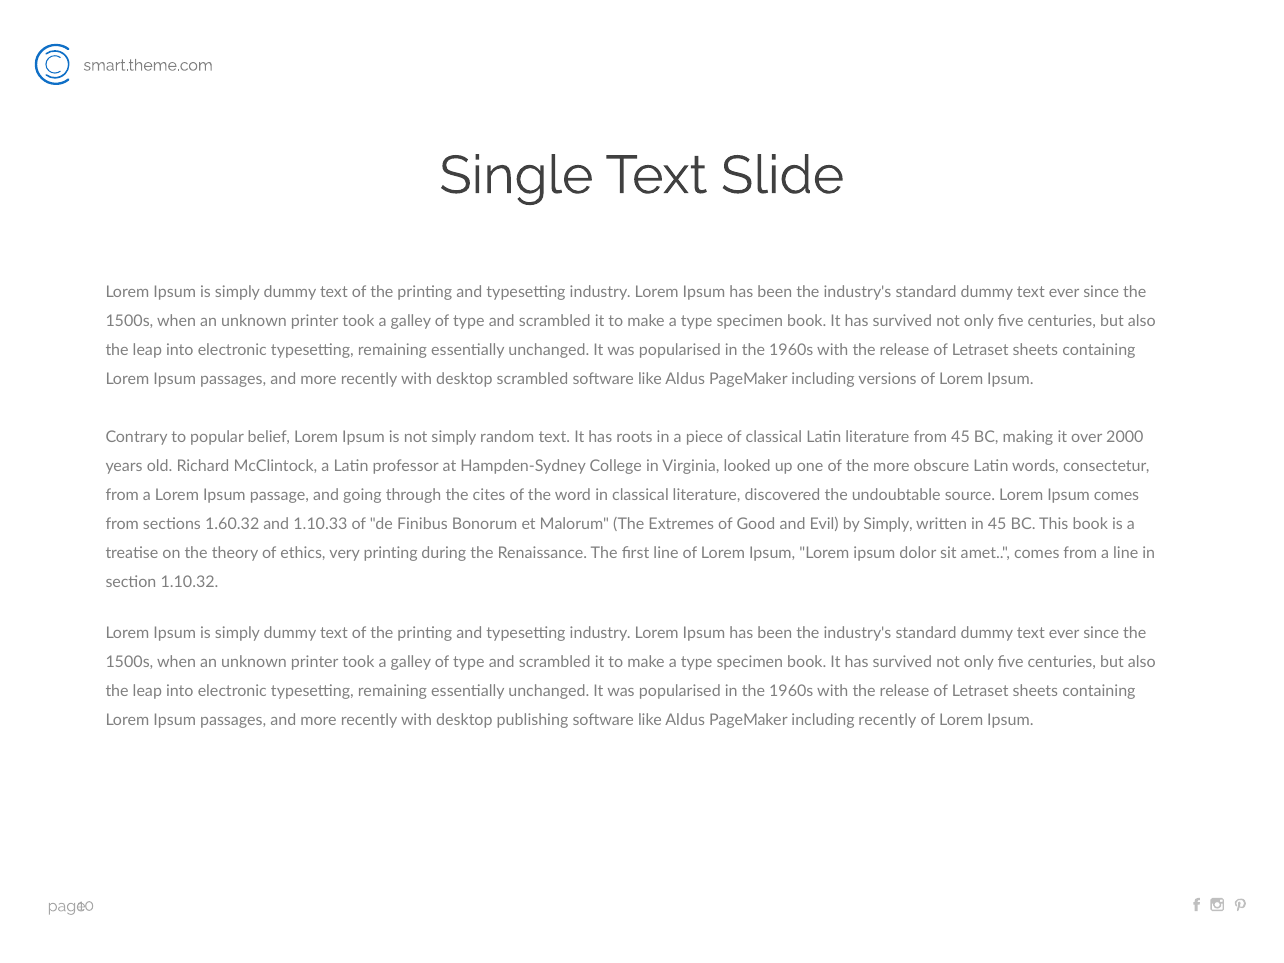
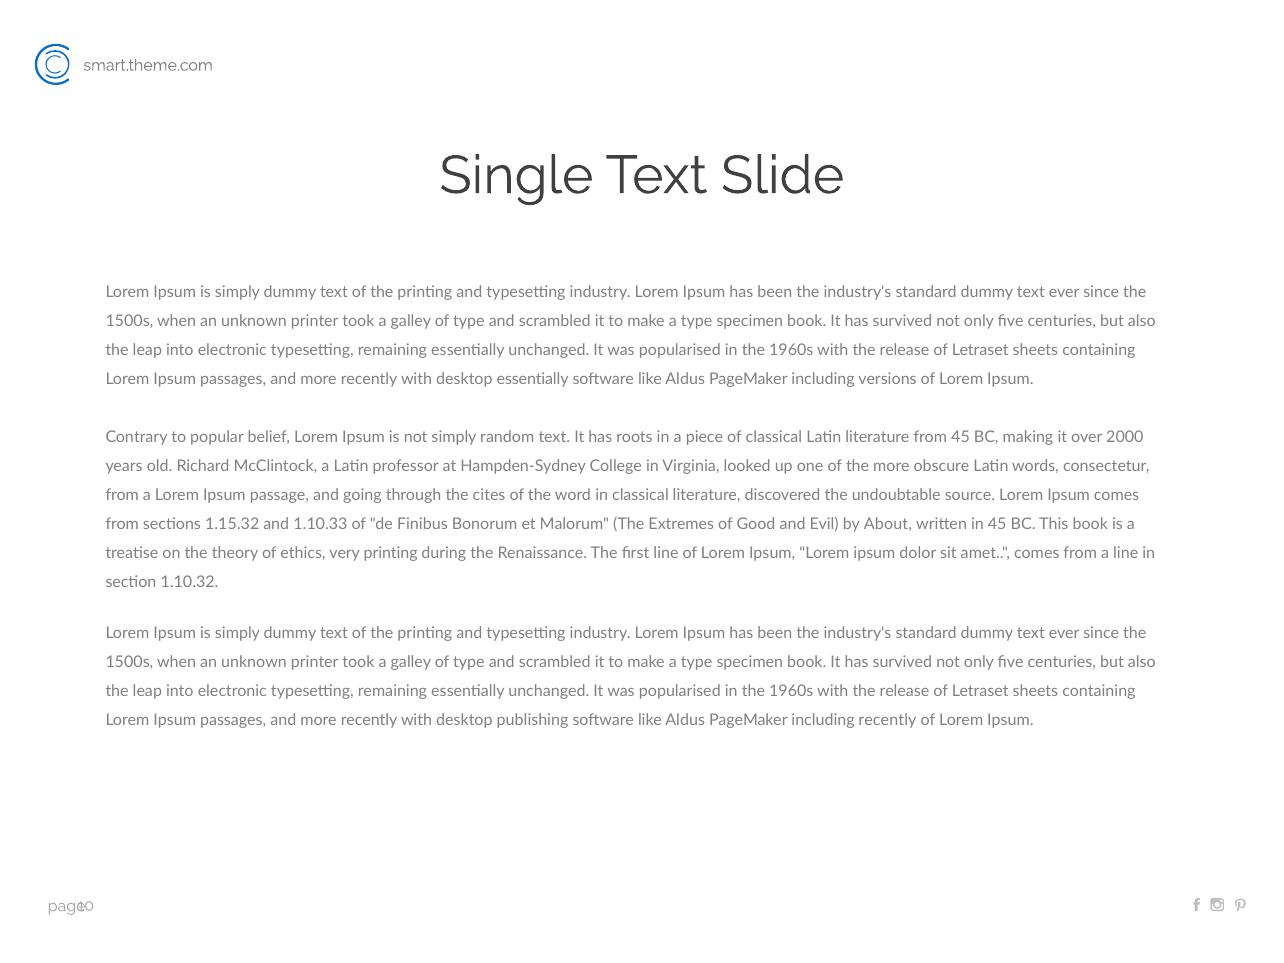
desktop scrambled: scrambled -> essentially
1.60.32: 1.60.32 -> 1.15.32
by Simply: Simply -> About
